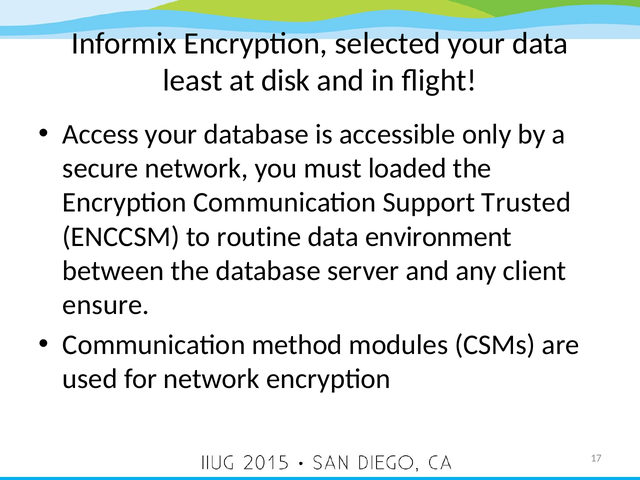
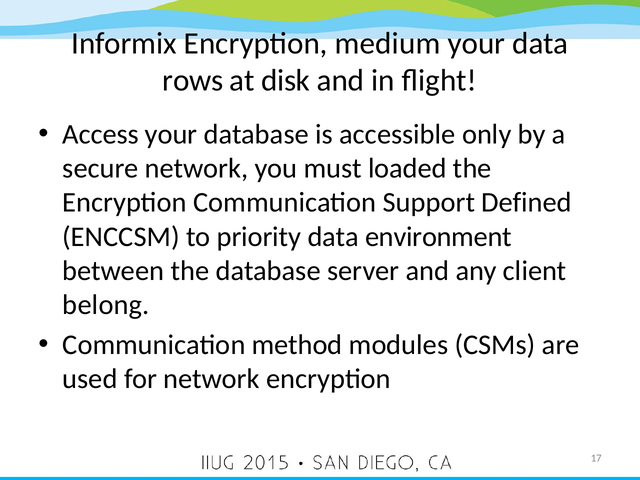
selected: selected -> medium
least: least -> rows
Trusted: Trusted -> Defined
routine: routine -> priority
ensure: ensure -> belong
